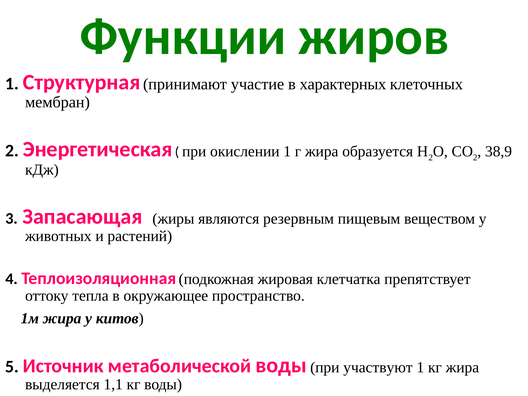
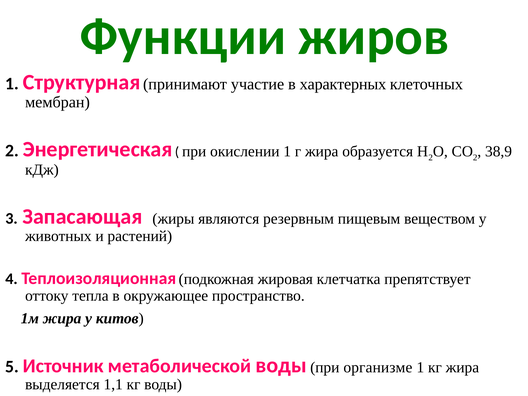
участвуют: участвуют -> организме
